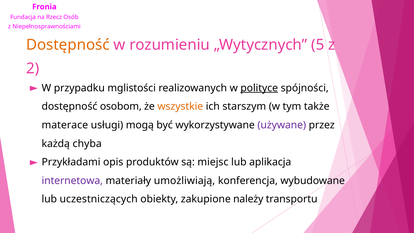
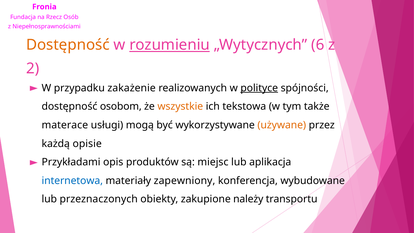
rozumieniu underline: none -> present
5: 5 -> 6
mglistości: mglistości -> zakażenie
starszym: starszym -> tekstowa
używane colour: purple -> orange
chyba: chyba -> opisie
internetowa colour: purple -> blue
umożliwiają: umożliwiają -> zapewniony
uczestniczących: uczestniczących -> przeznaczonych
